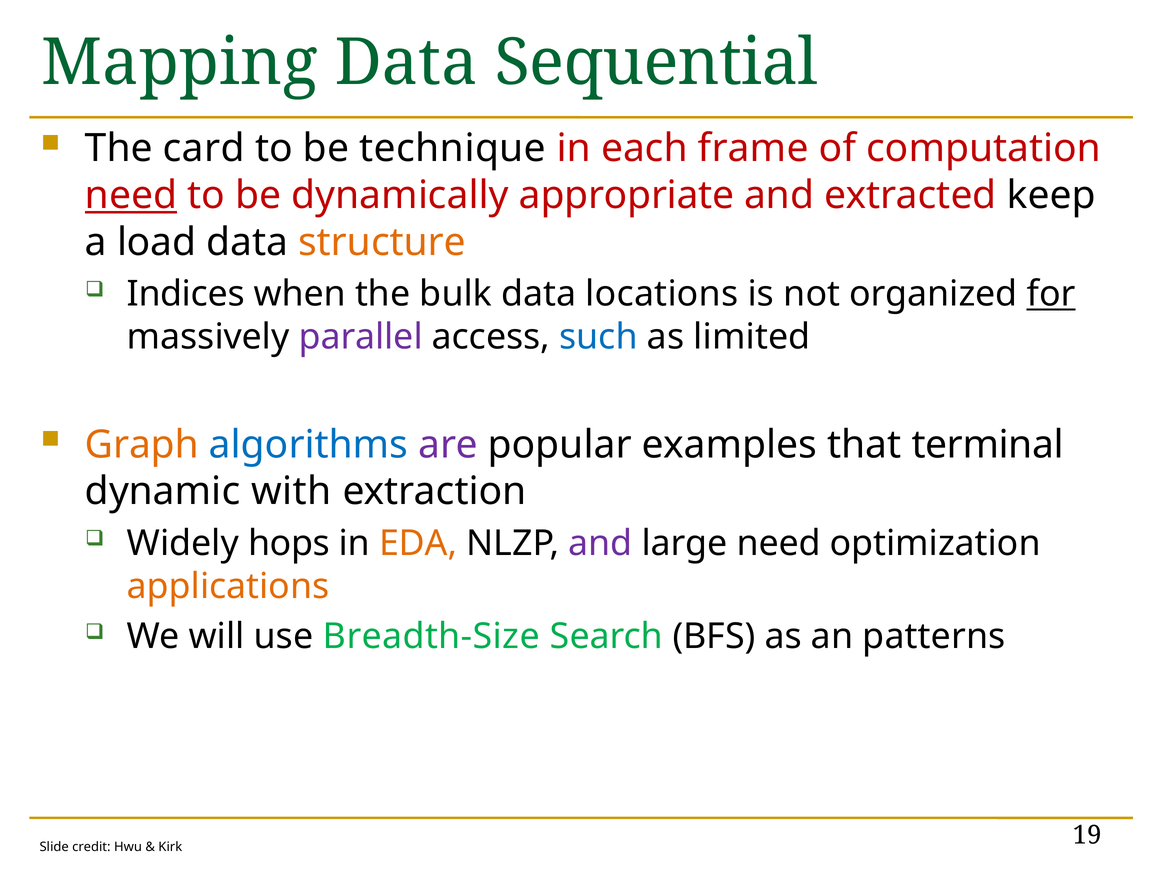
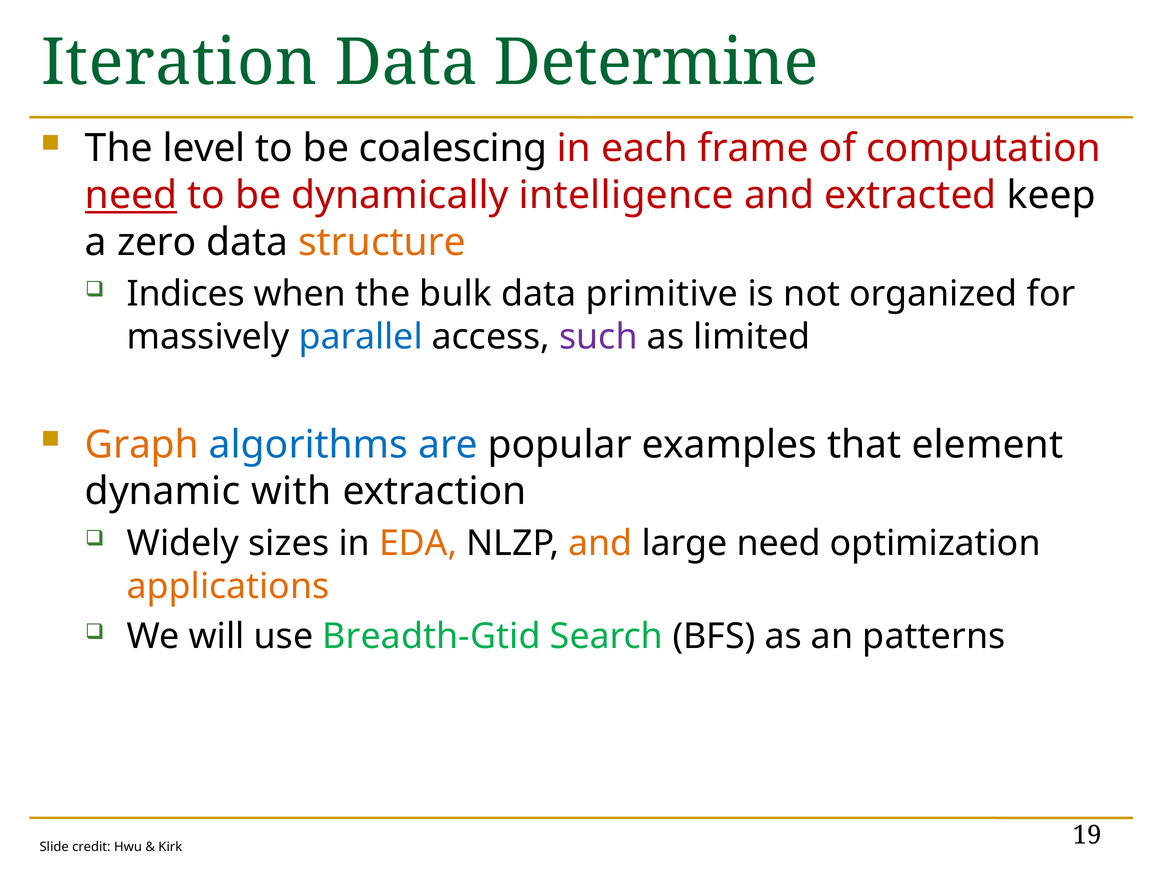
Mapping: Mapping -> Iteration
Sequential: Sequential -> Determine
card: card -> level
technique: technique -> coalescing
appropriate: appropriate -> intelligence
load: load -> zero
locations: locations -> primitive
for underline: present -> none
parallel colour: purple -> blue
such colour: blue -> purple
are colour: purple -> blue
terminal: terminal -> element
hops: hops -> sizes
and at (600, 543) colour: purple -> orange
Breadth-Size: Breadth-Size -> Breadth-Gtid
